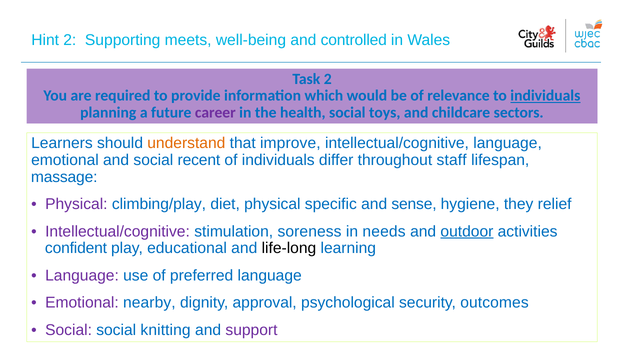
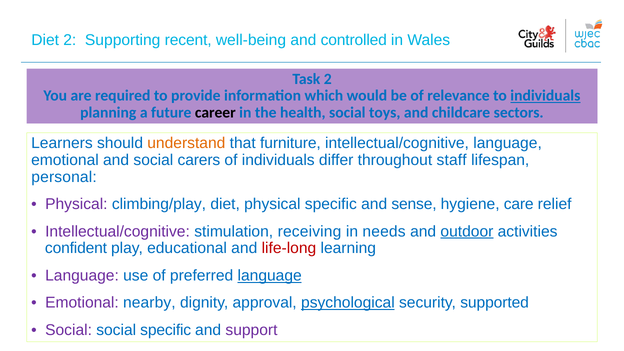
Hint at (45, 40): Hint -> Diet
meets: meets -> recent
career colour: purple -> black
improve: improve -> furniture
recent: recent -> carers
massage: massage -> personal
they: they -> care
soreness: soreness -> receiving
life-long colour: black -> red
language at (270, 276) underline: none -> present
psychological underline: none -> present
outcomes: outcomes -> supported
social knitting: knitting -> specific
